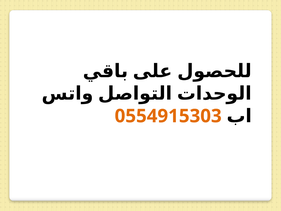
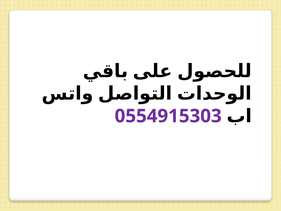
0554915303 colour: orange -> purple
